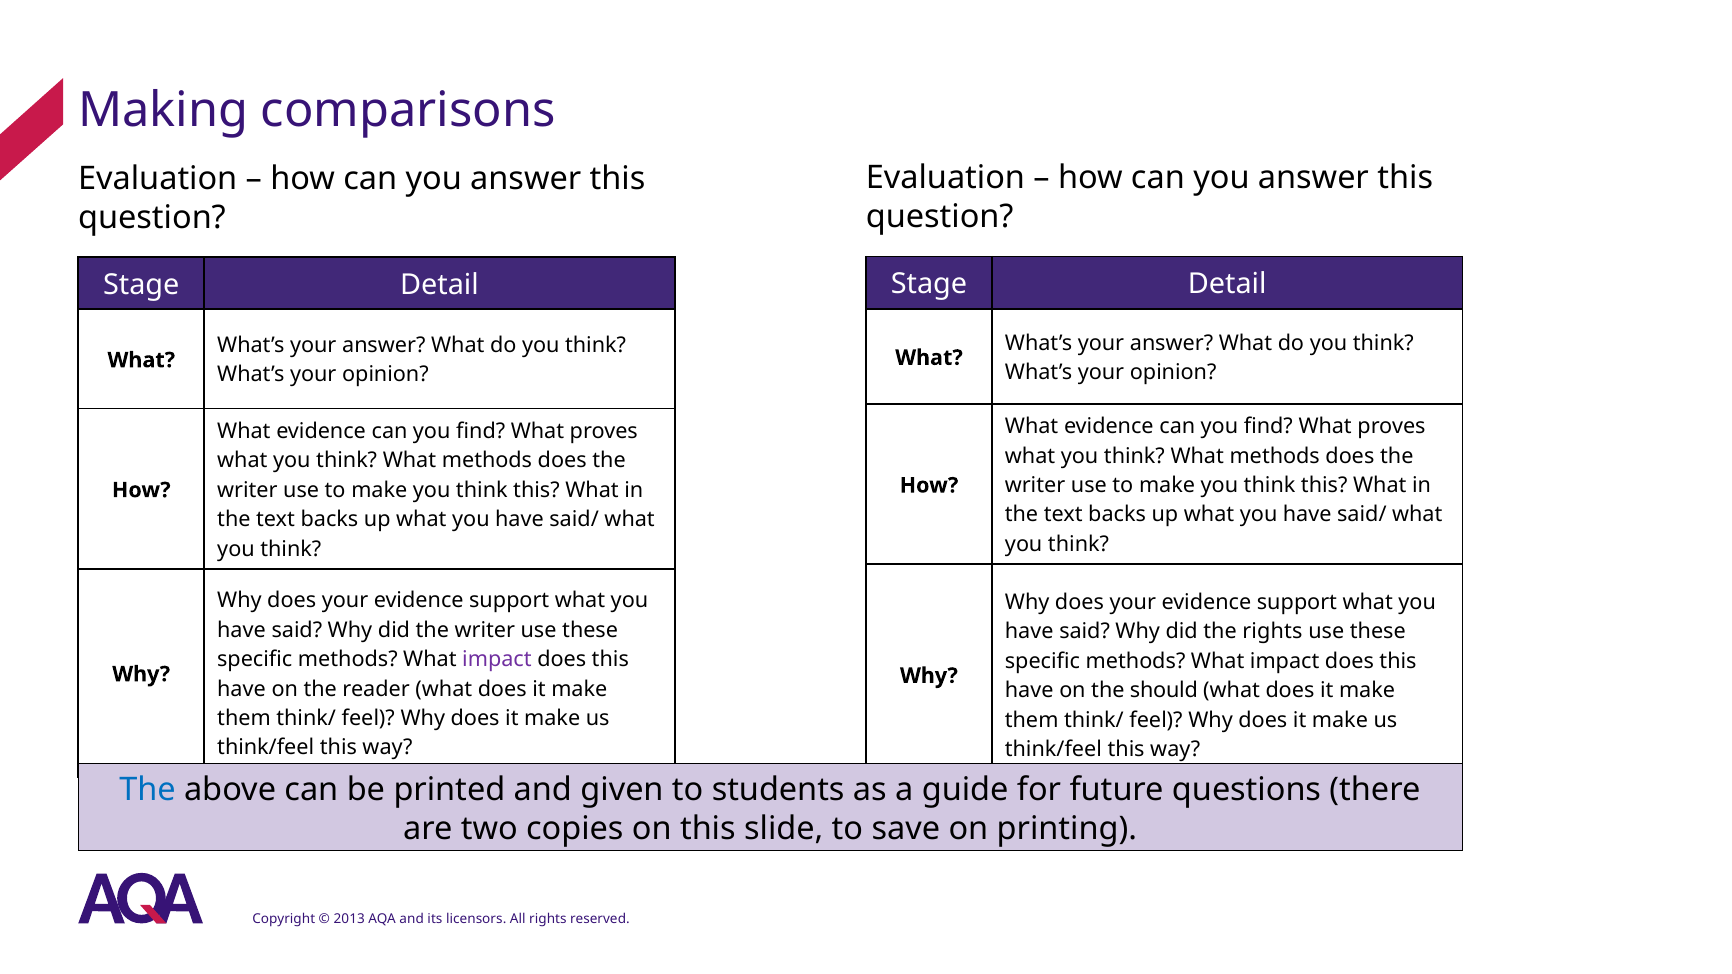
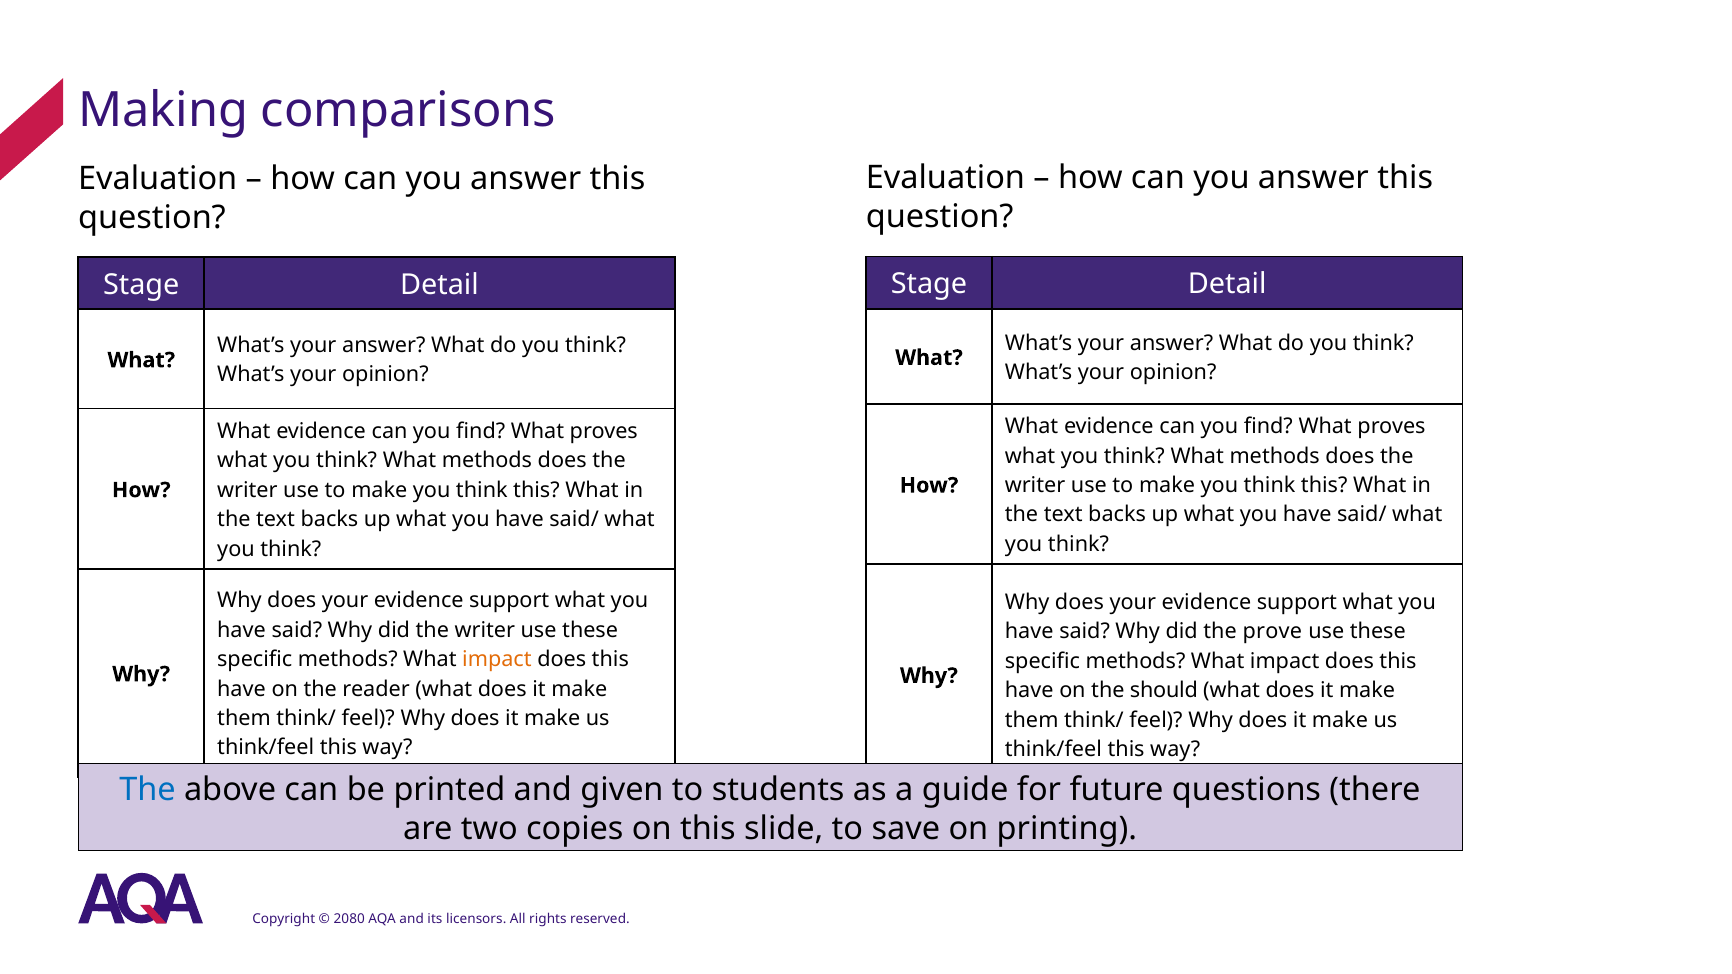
the rights: rights -> prove
impact at (497, 660) colour: purple -> orange
2013: 2013 -> 2080
